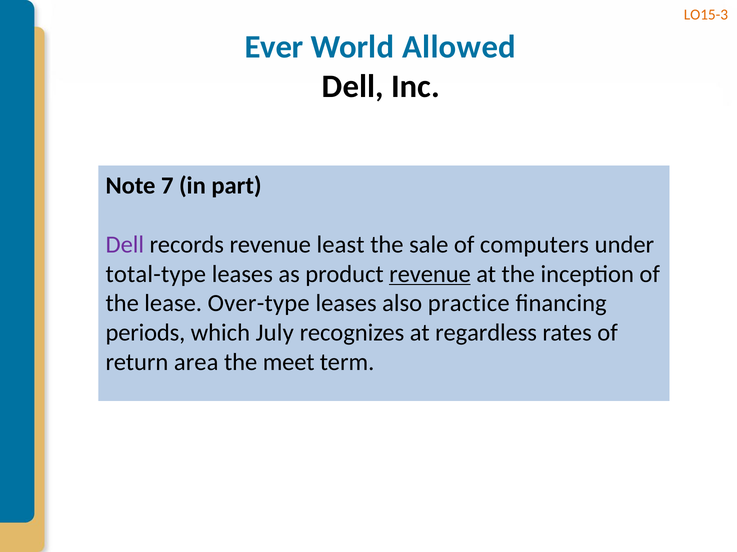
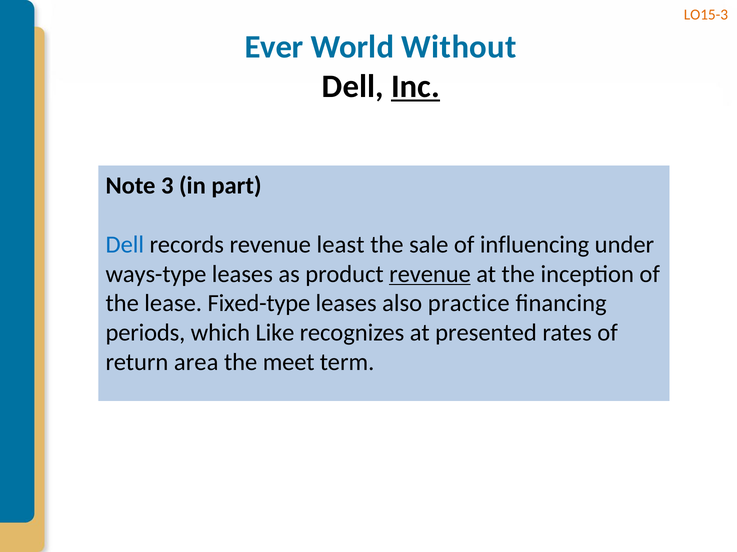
Allowed: Allowed -> Without
Inc underline: none -> present
7: 7 -> 3
Dell at (125, 245) colour: purple -> blue
computers: computers -> influencing
total-type: total-type -> ways-type
Over-type: Over-type -> Fixed-type
July: July -> Like
regardless: regardless -> presented
